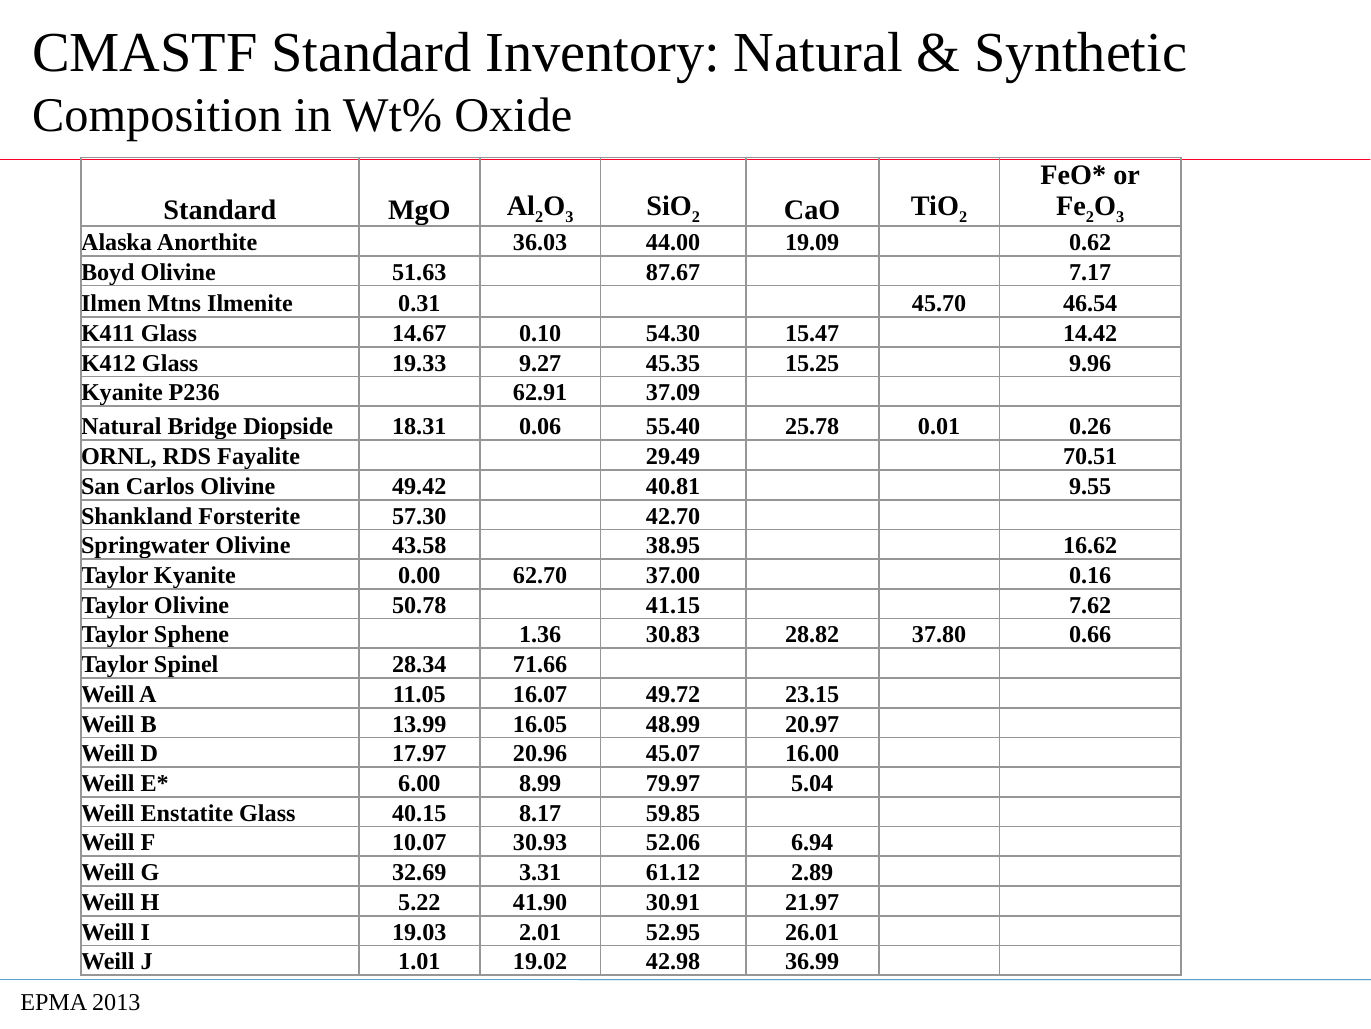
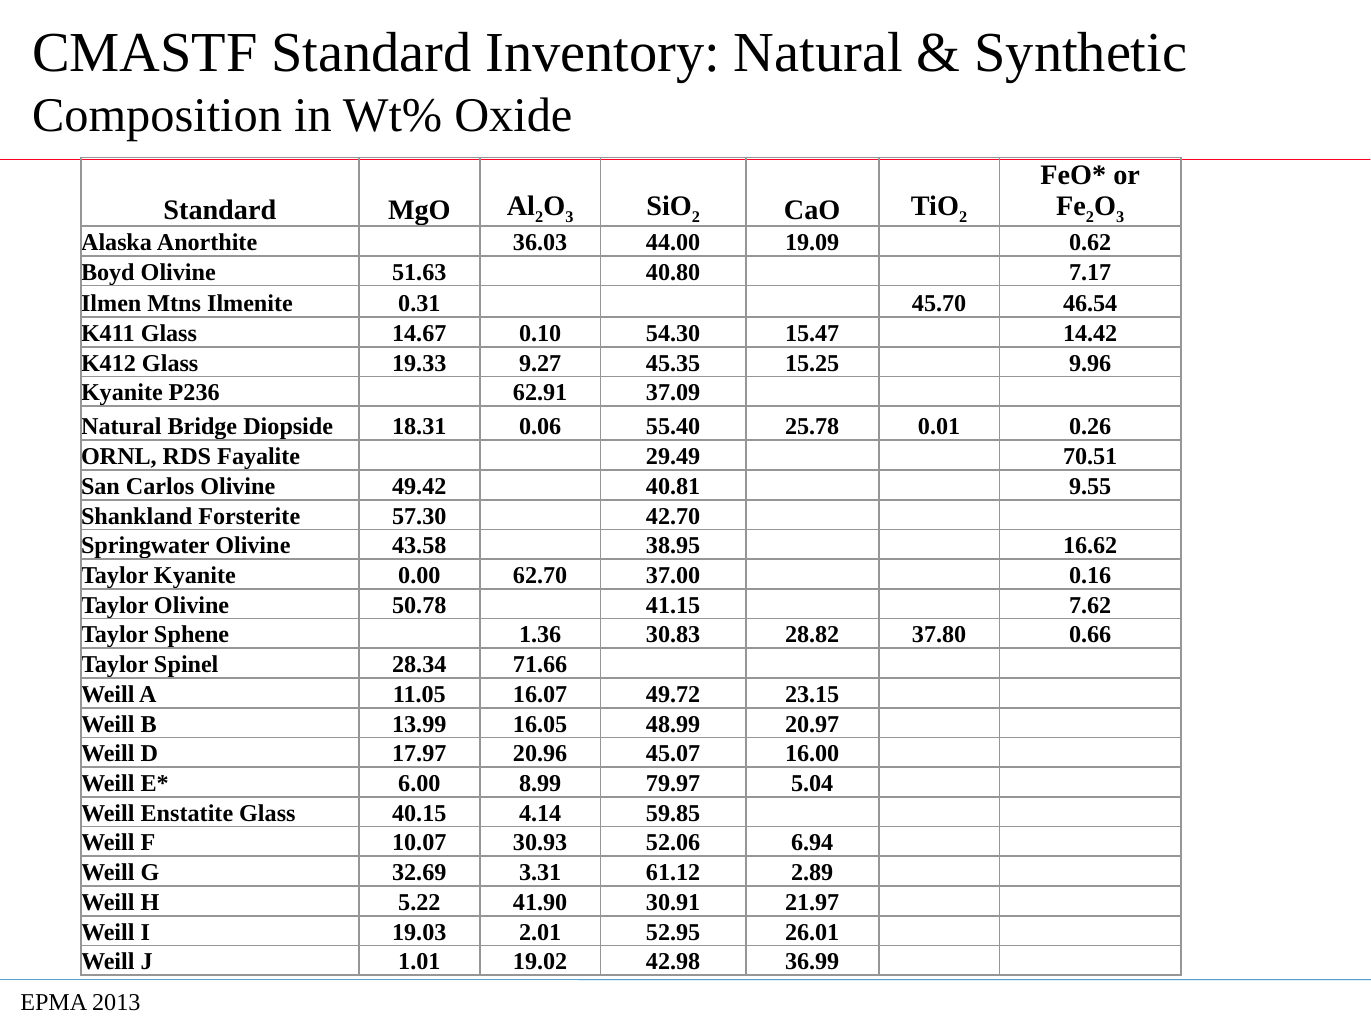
87.67: 87.67 -> 40.80
8.17: 8.17 -> 4.14
